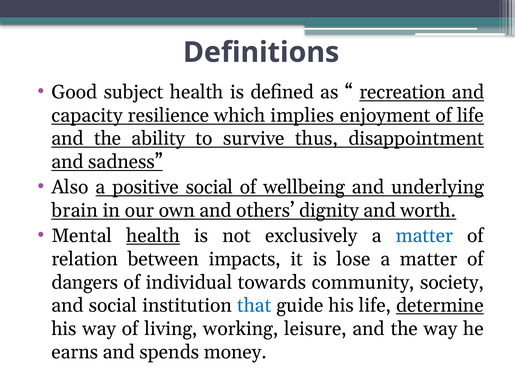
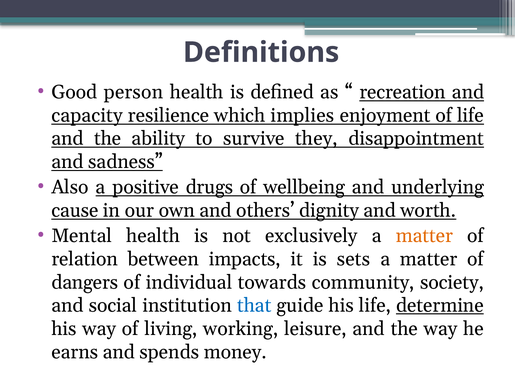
subject: subject -> person
thus: thus -> they
positive social: social -> drugs
brain: brain -> cause
health at (153, 235) underline: present -> none
matter at (424, 235) colour: blue -> orange
lose: lose -> sets
